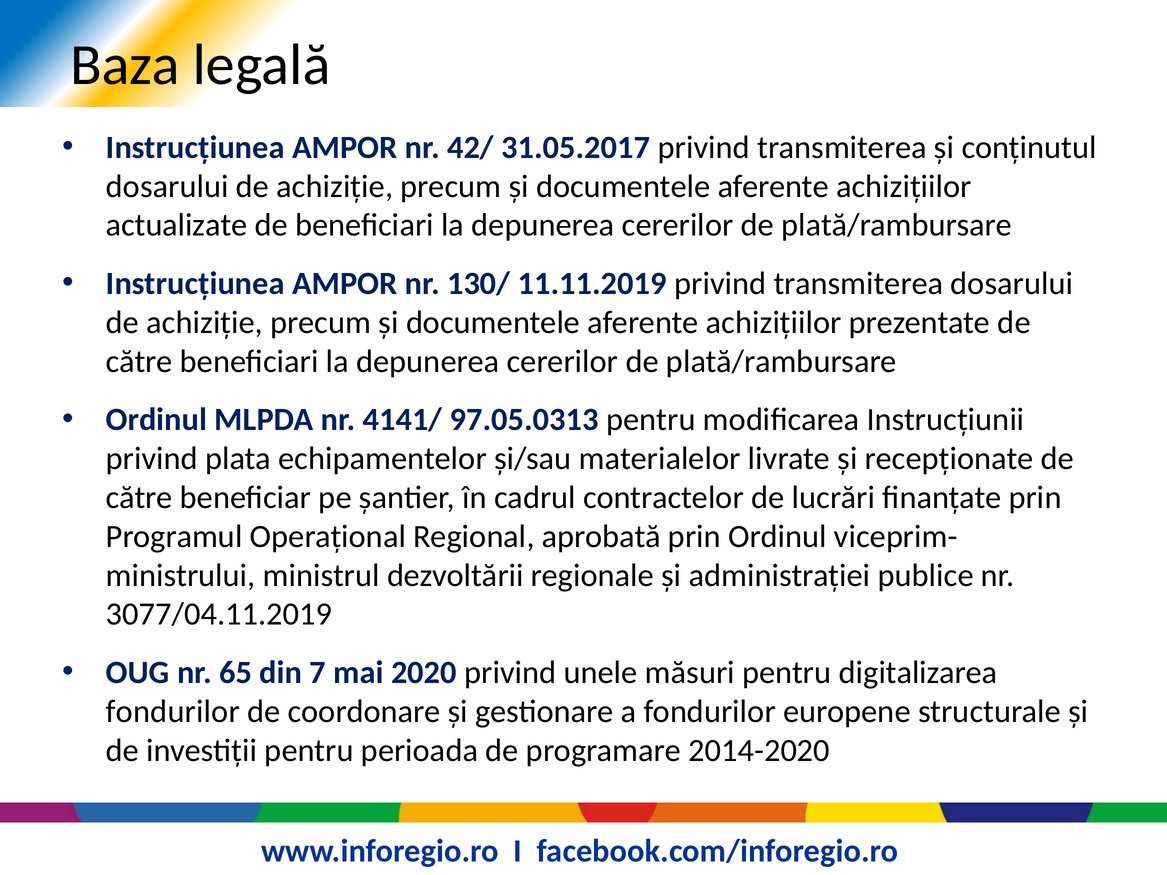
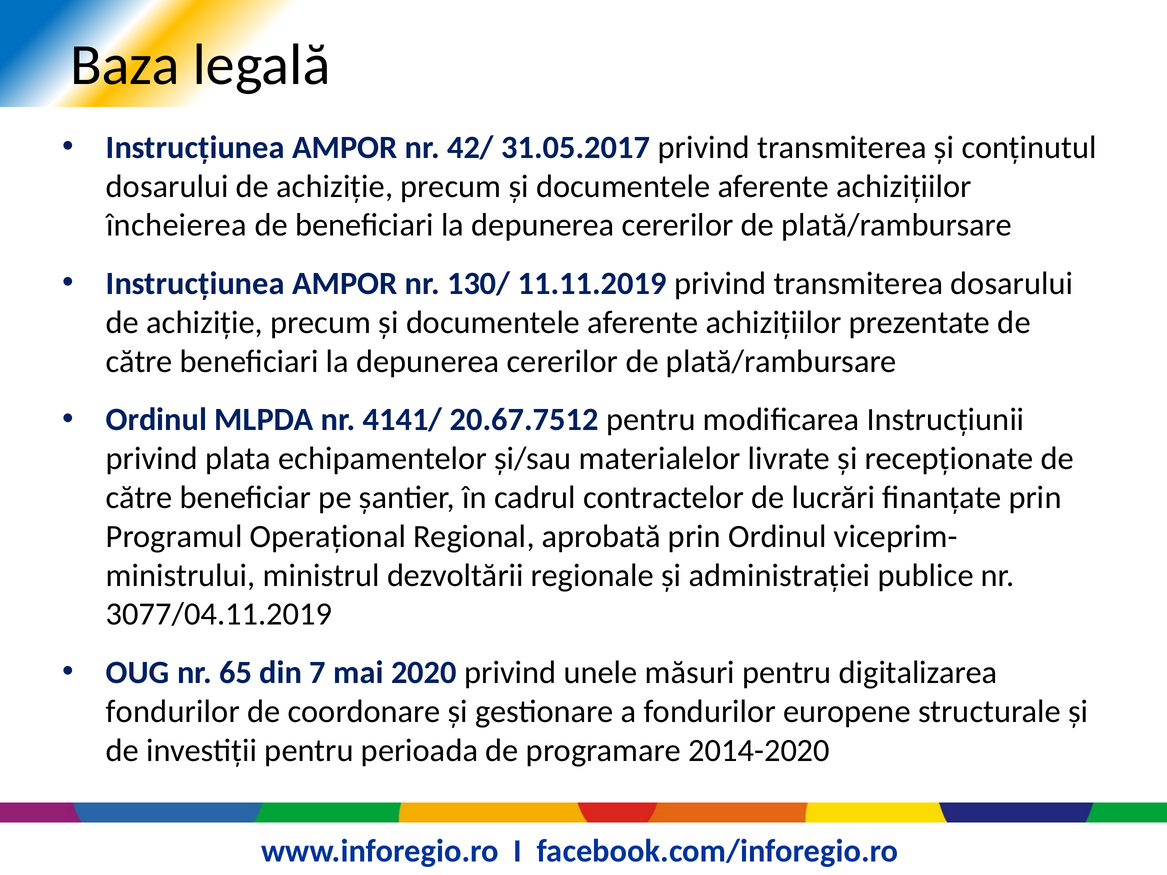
actualizate: actualizate -> încheierea
97.05.0313: 97.05.0313 -> 20.67.7512
